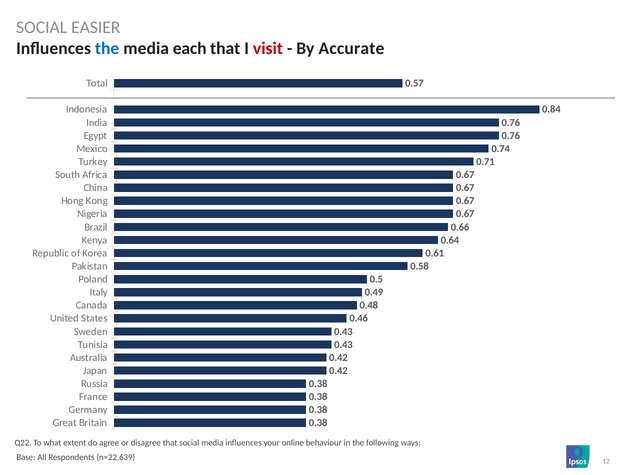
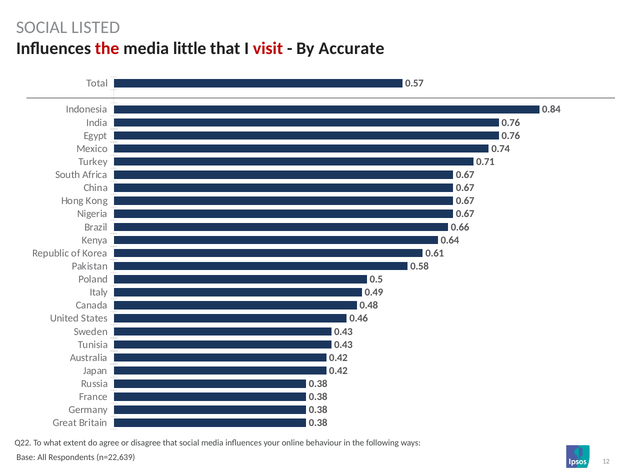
EASIER: EASIER -> LISTED
the at (107, 48) colour: blue -> red
each: each -> little
